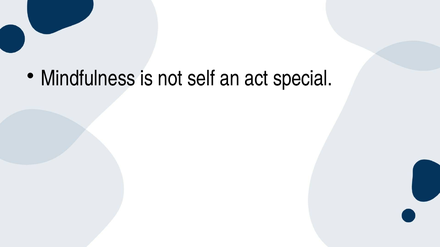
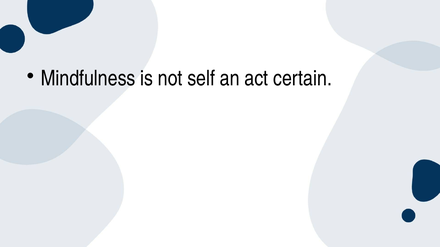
special: special -> certain
